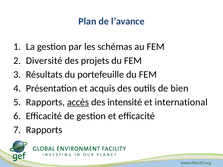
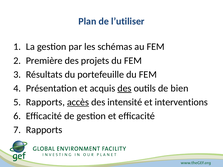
l’avance: l’avance -> l’utiliser
Diversité: Diversité -> Première
des at (124, 88) underline: none -> present
international: international -> interventions
